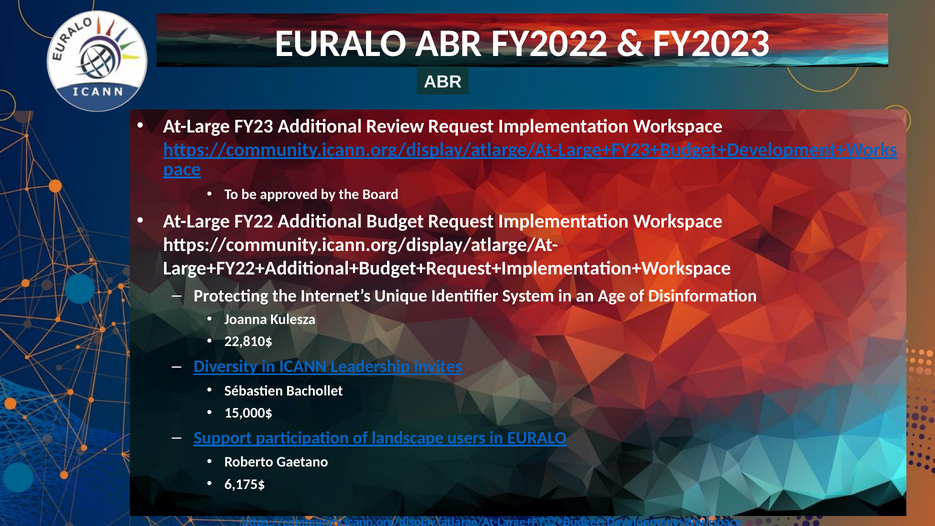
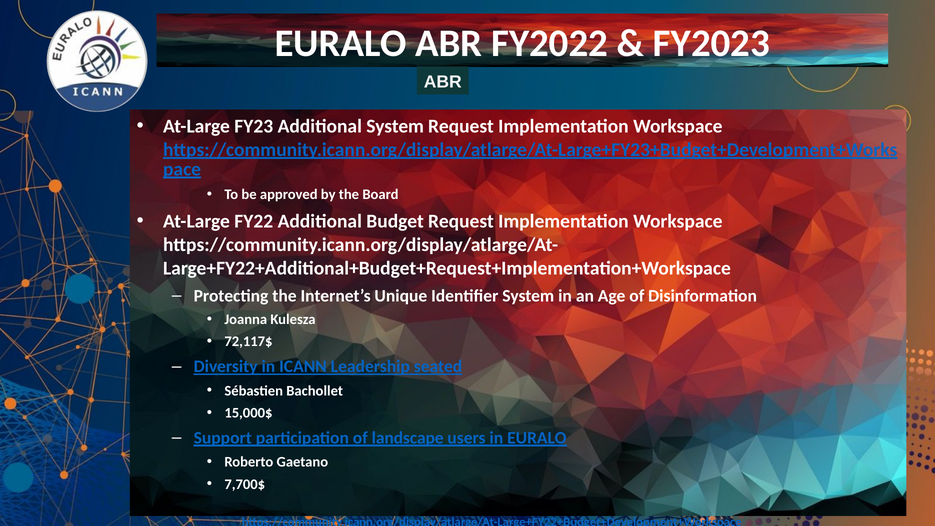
Additional Review: Review -> System
22,810$: 22,810$ -> 72,117$
invites: invites -> seated
6,175$: 6,175$ -> 7,700$
